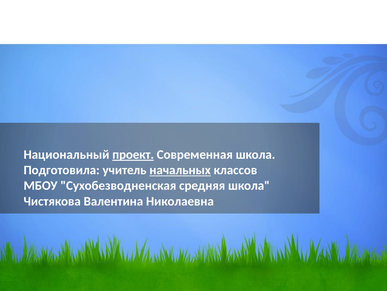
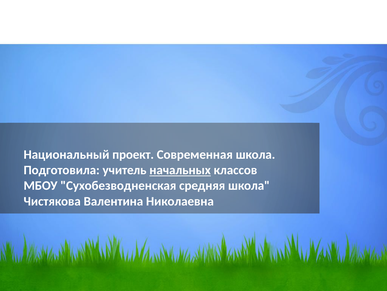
проект underline: present -> none
